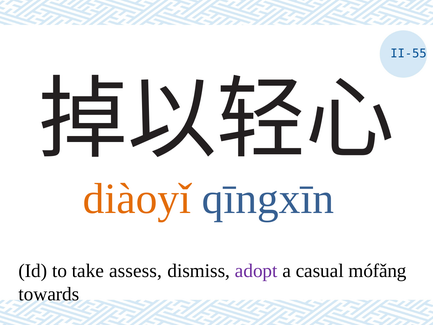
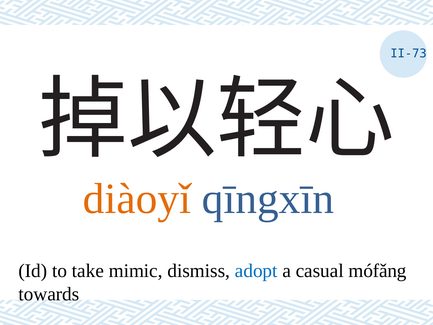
II-55: II-55 -> II-73
assess: assess -> mimic
adopt colour: purple -> blue
